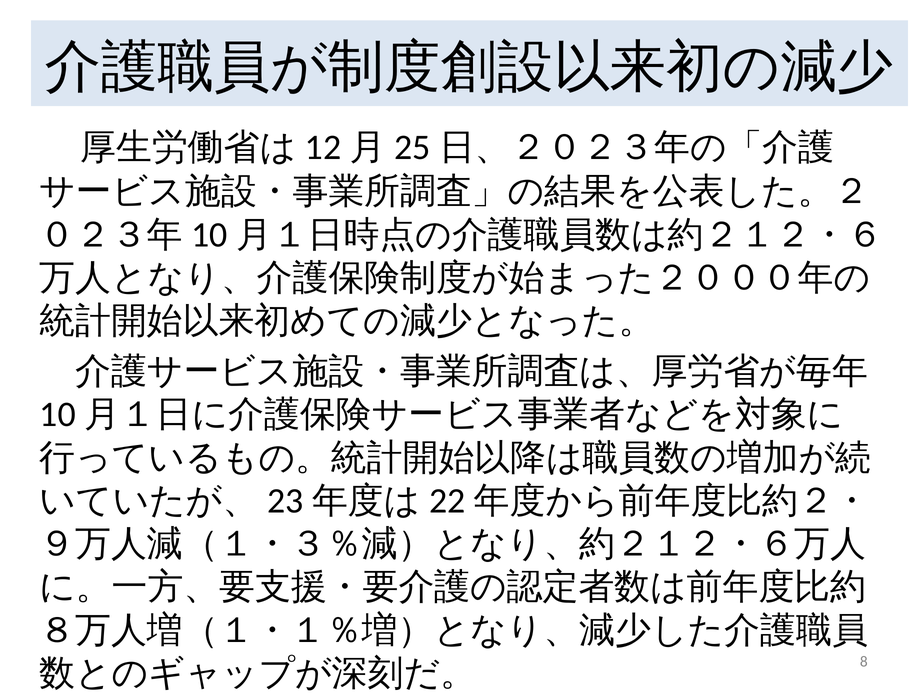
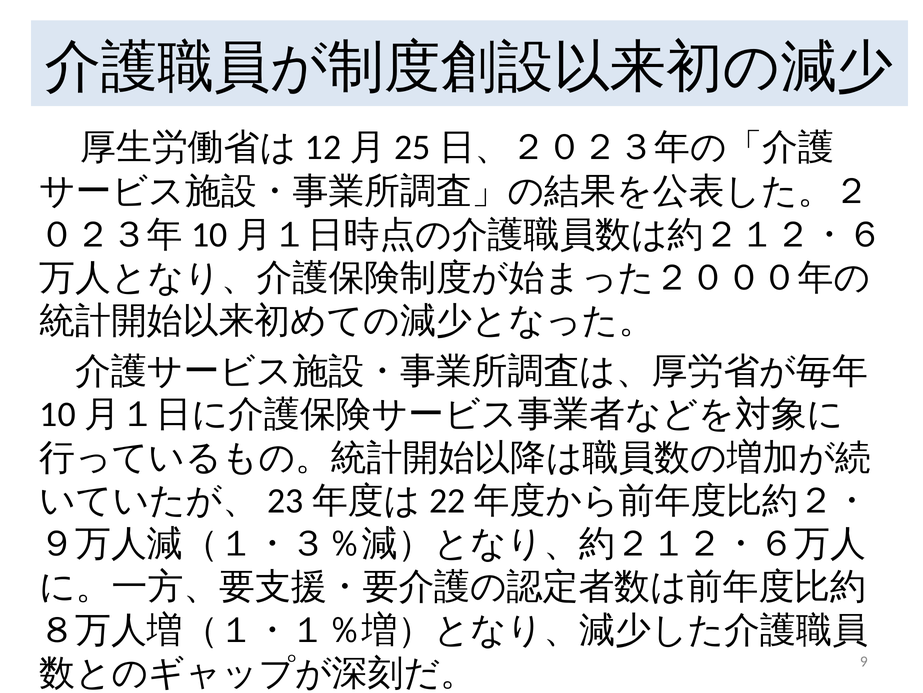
8: 8 -> 9
